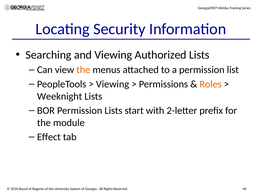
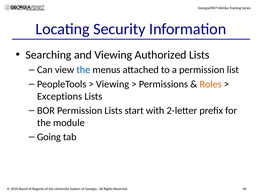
the at (83, 70) colour: orange -> blue
Weeknight: Weeknight -> Exceptions
Effect: Effect -> Going
